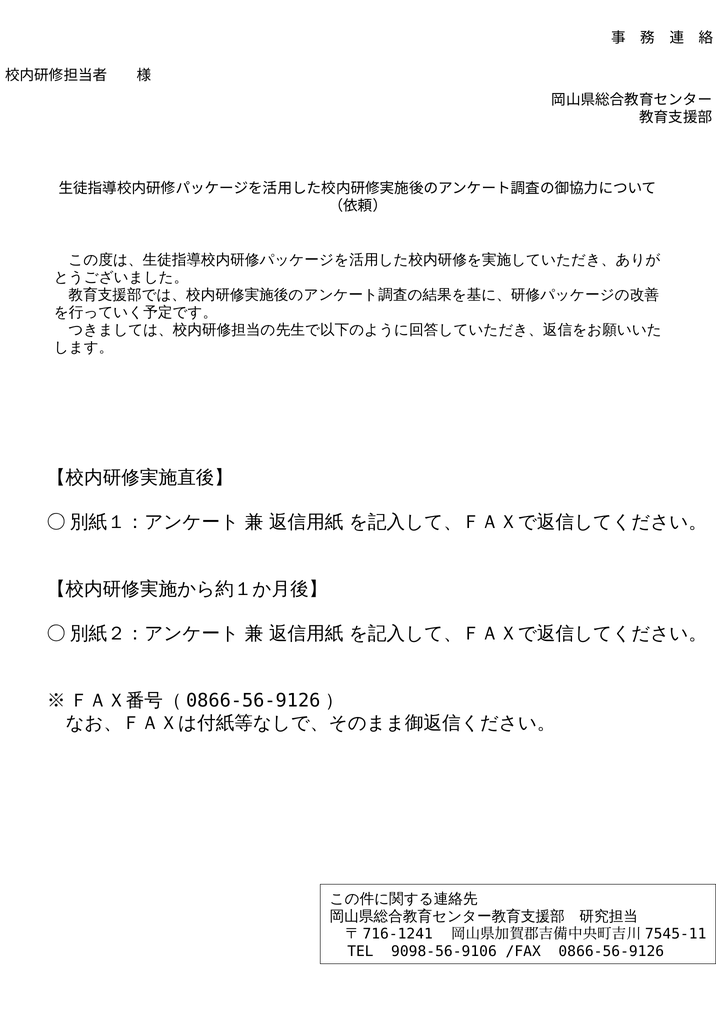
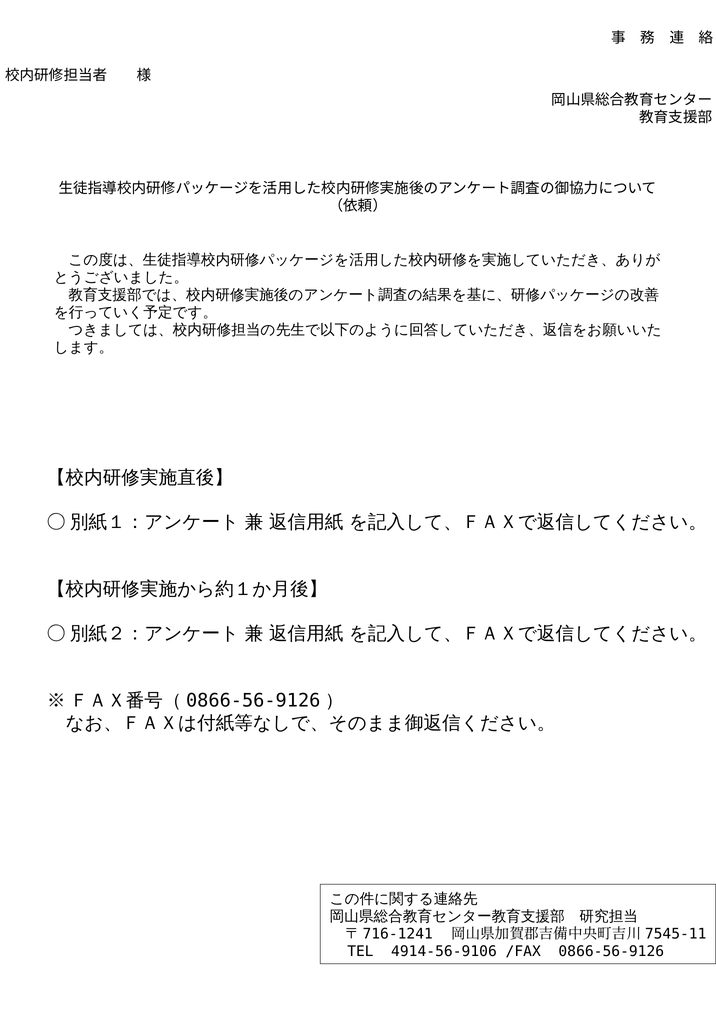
9098-56-9106: 9098-56-9106 -> 4914-56-9106
